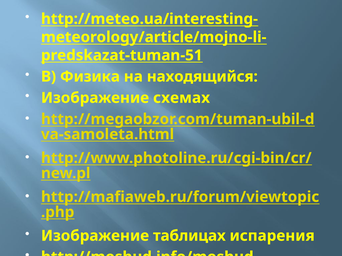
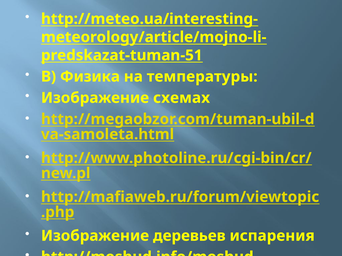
находящийся: находящийся -> температуры
таблицах: таблицах -> деревьев
